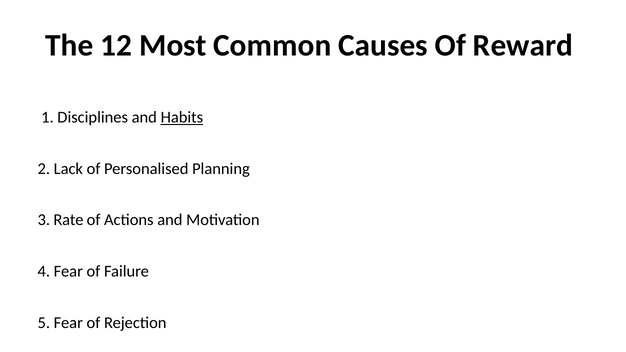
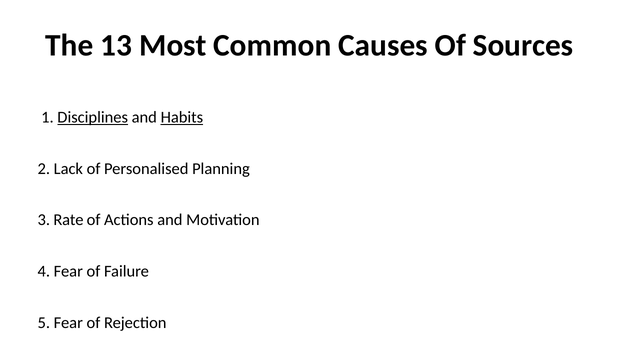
12: 12 -> 13
Reward: Reward -> Sources
Disciplines underline: none -> present
